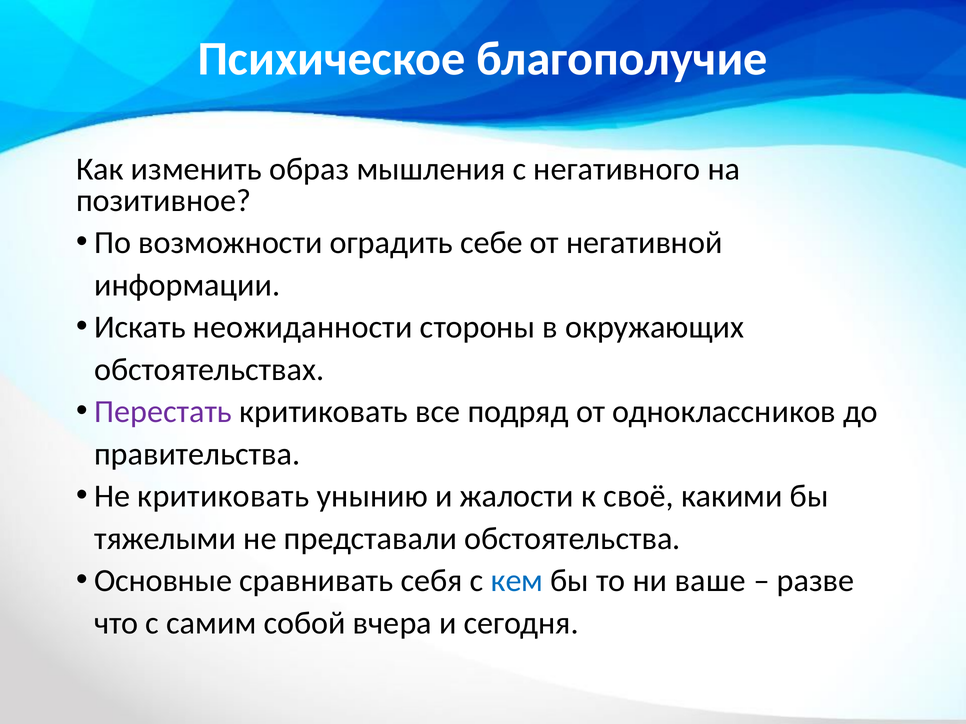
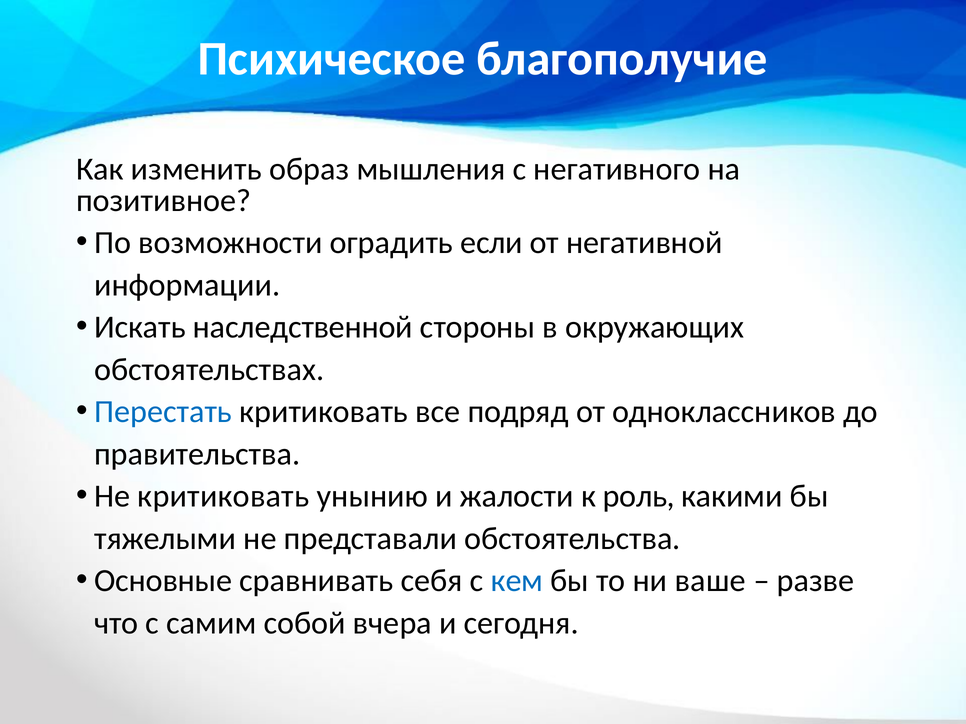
себе: себе -> если
неожиданности: неожиданности -> наследственной
Перестать colour: purple -> blue
своё: своё -> роль
